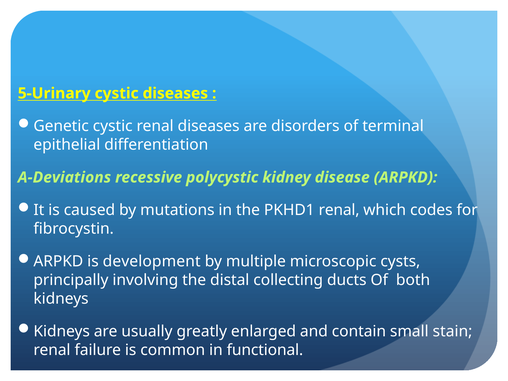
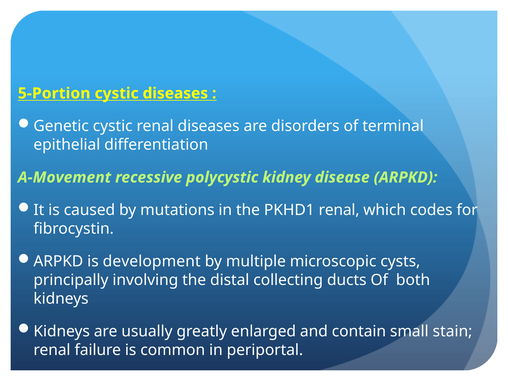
5-Urinary: 5-Urinary -> 5-Portion
A-Deviations: A-Deviations -> A-Movement
functional: functional -> periportal
